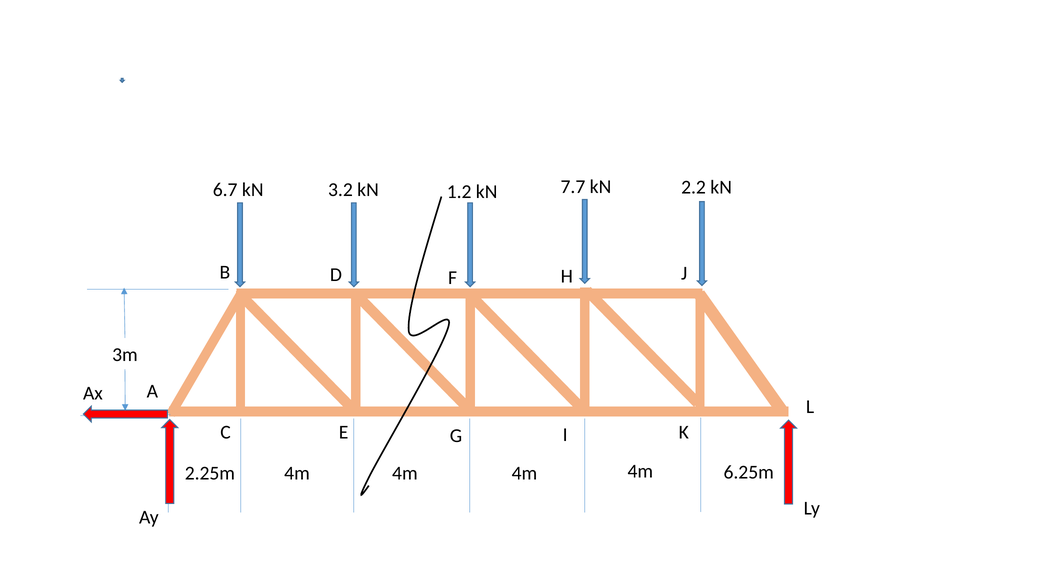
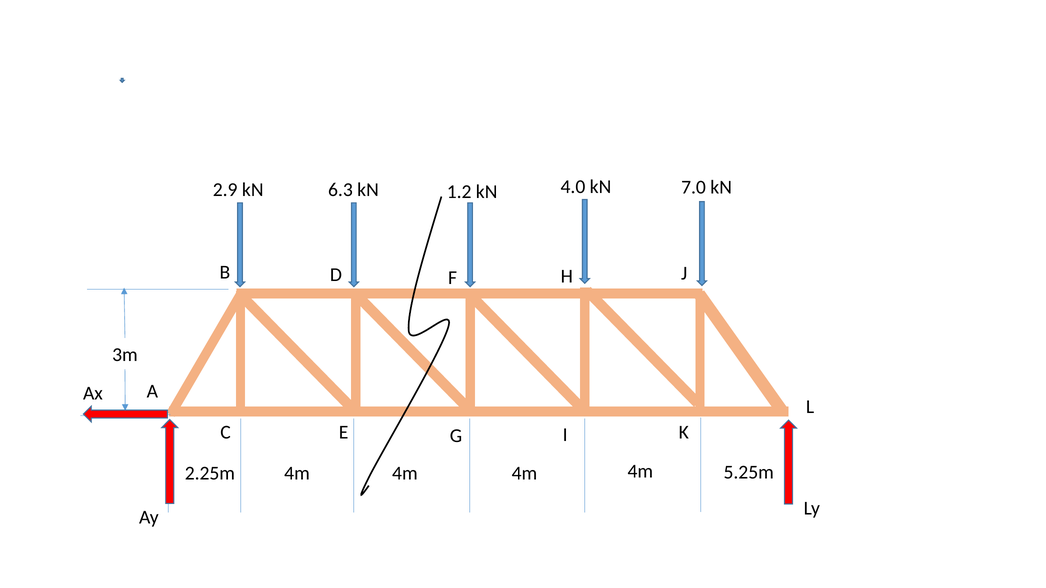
6.7: 6.7 -> 2.9
3.2: 3.2 -> 6.3
7.7: 7.7 -> 4.0
2.2: 2.2 -> 7.0
6.25m: 6.25m -> 5.25m
